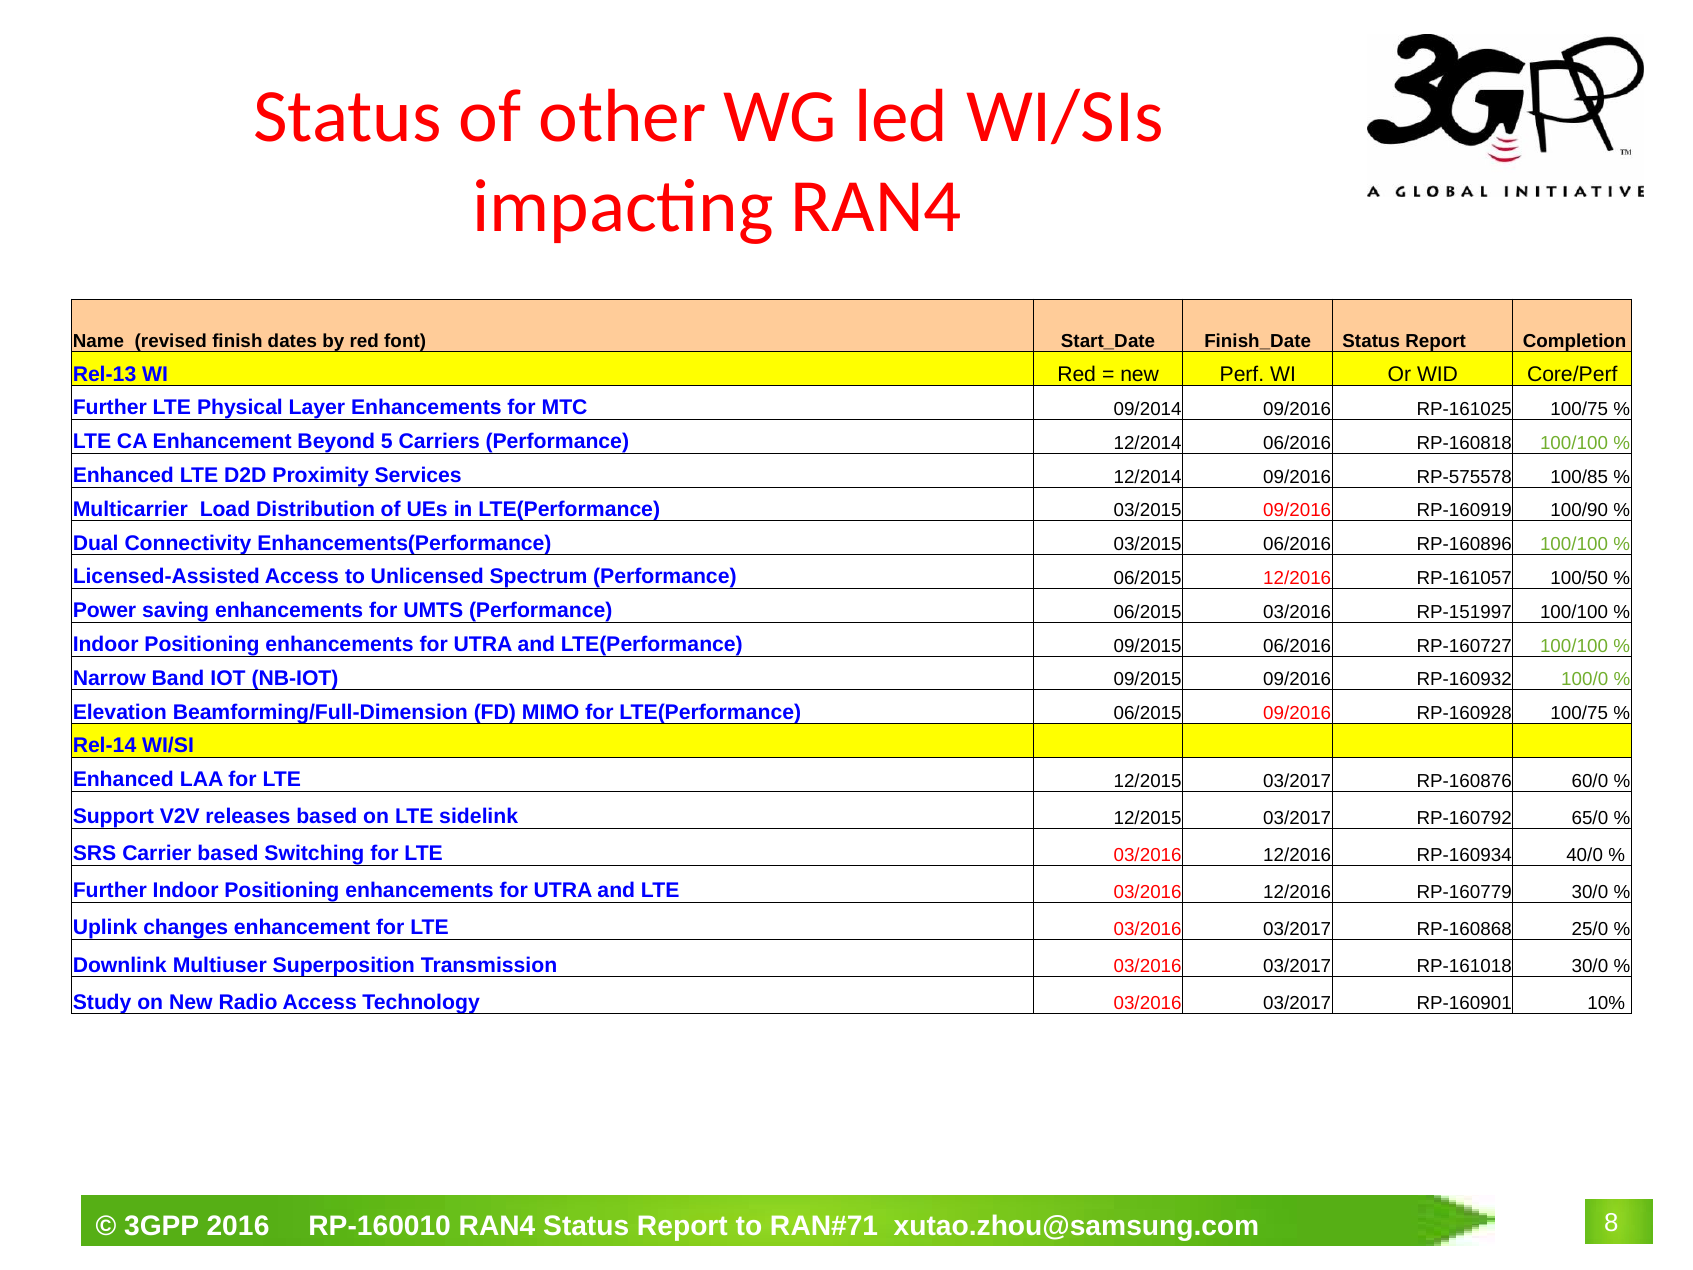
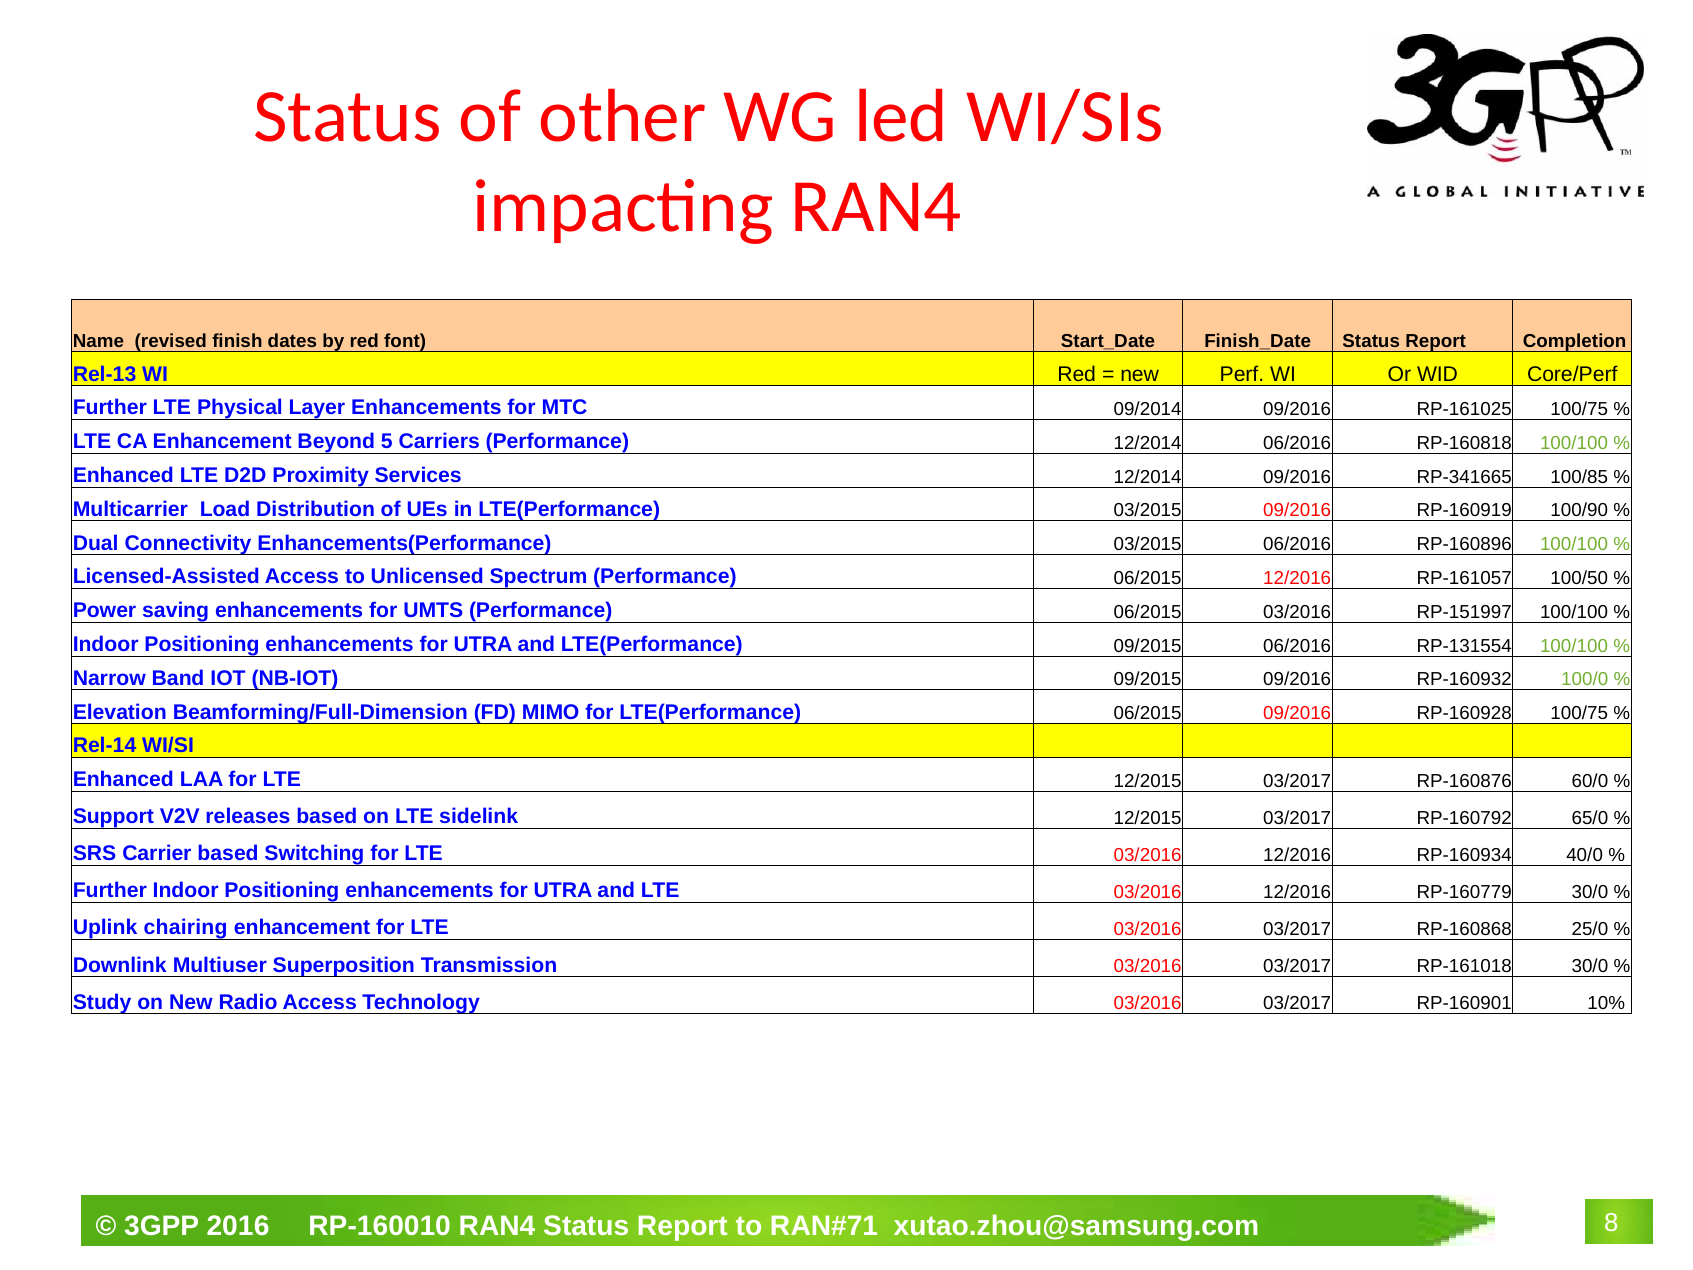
RP-575578: RP-575578 -> RP-341665
RP-160727: RP-160727 -> RP-131554
changes: changes -> chairing
